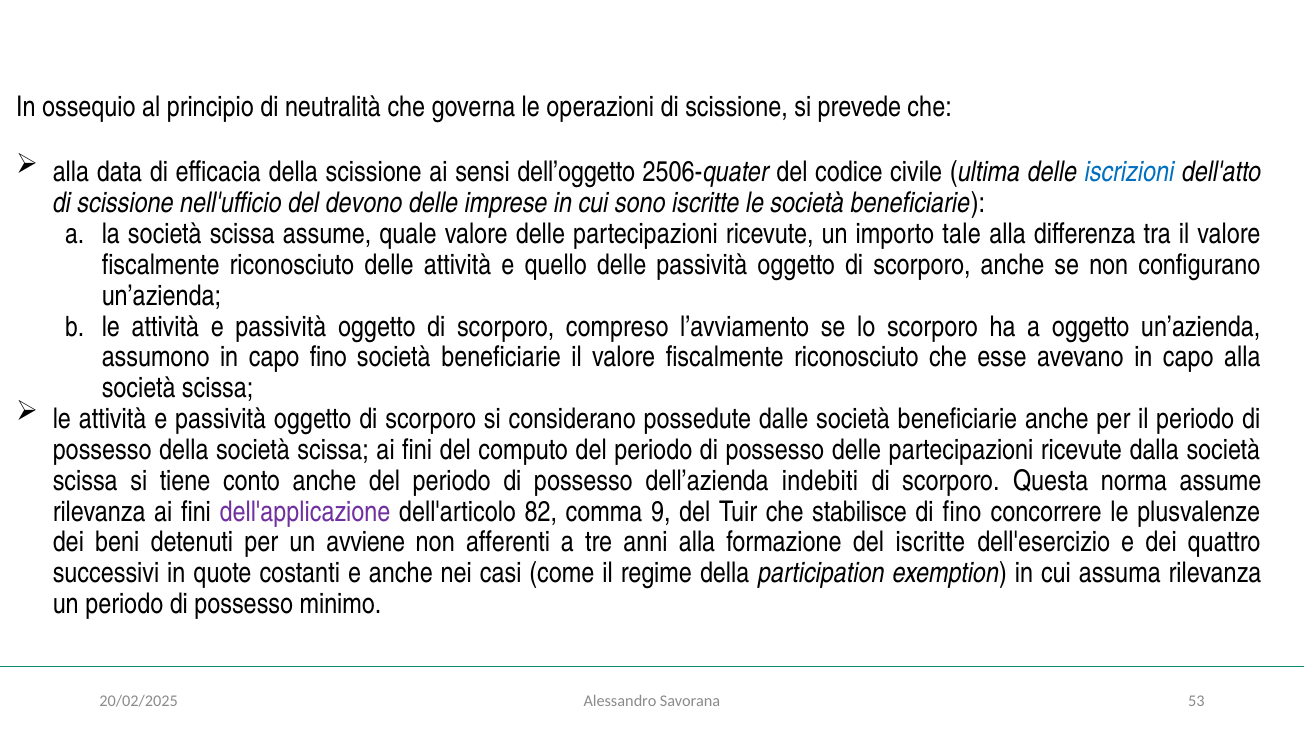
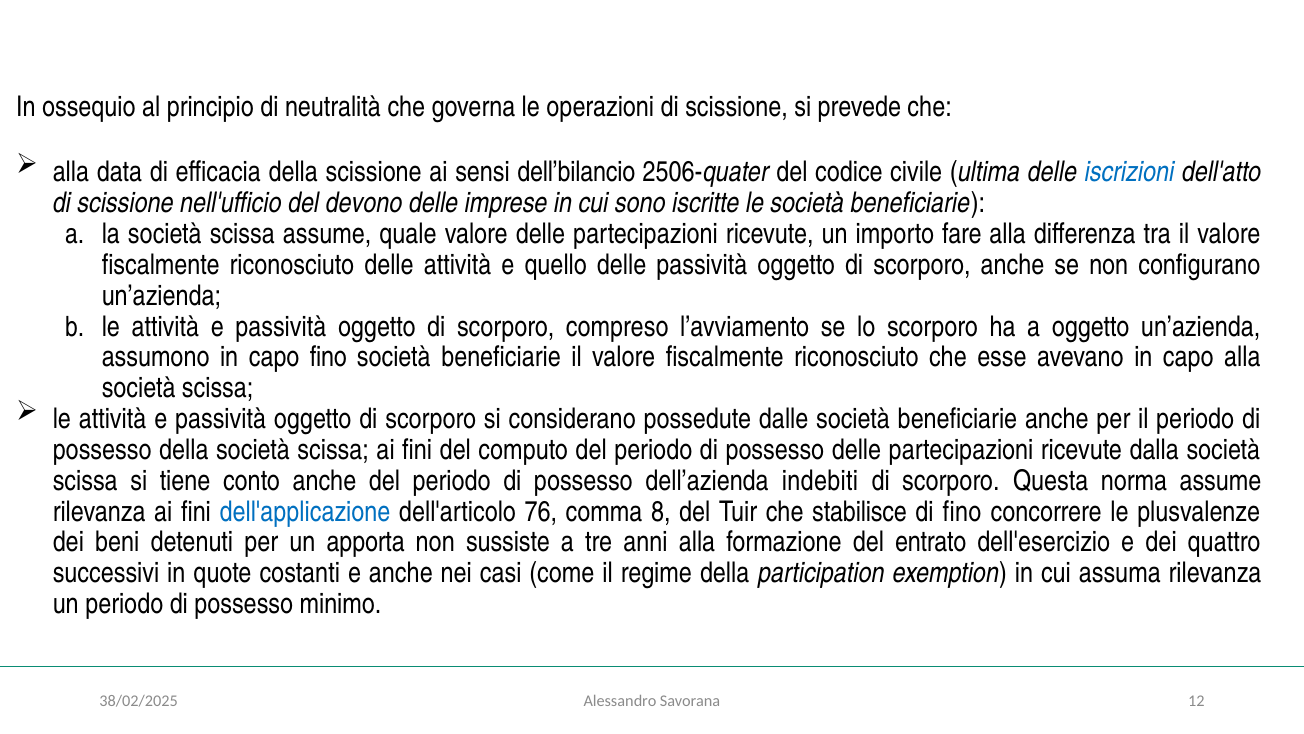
dell’oggetto: dell’oggetto -> dell’bilancio
tale: tale -> fare
dell'applicazione colour: purple -> blue
82: 82 -> 76
9: 9 -> 8
avviene: avviene -> apporta
afferenti: afferenti -> sussiste
del iscritte: iscritte -> entrato
53: 53 -> 12
20/02/2025: 20/02/2025 -> 38/02/2025
